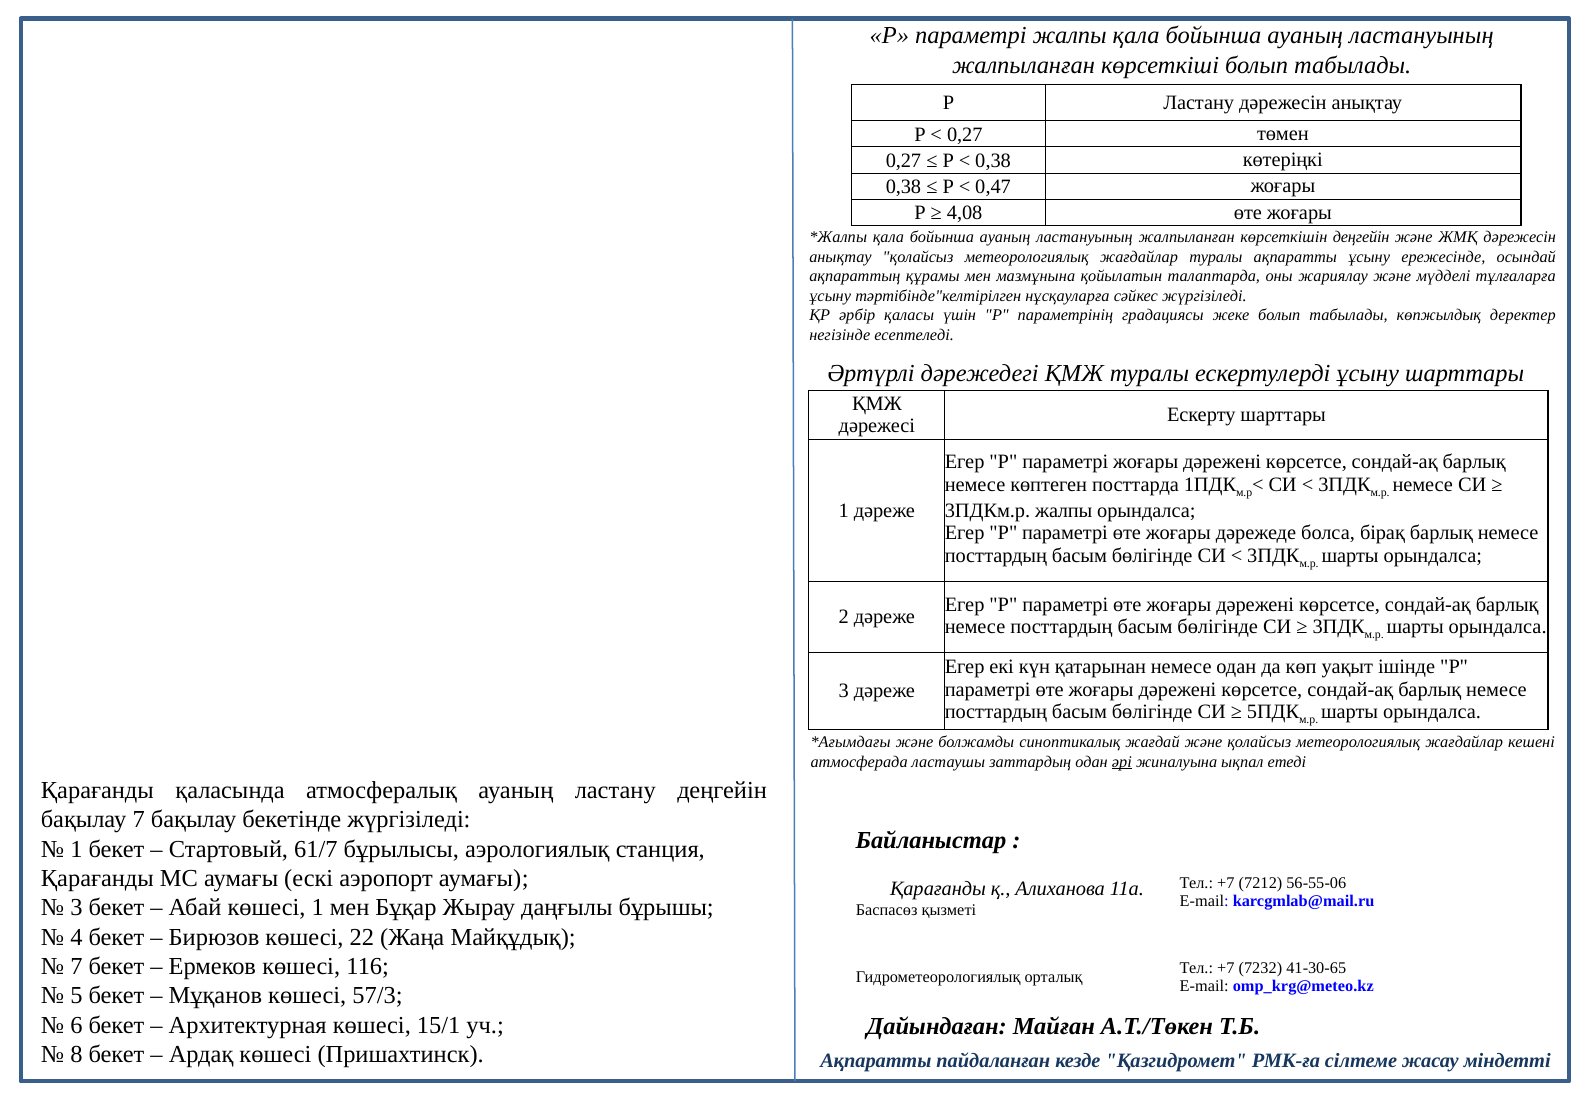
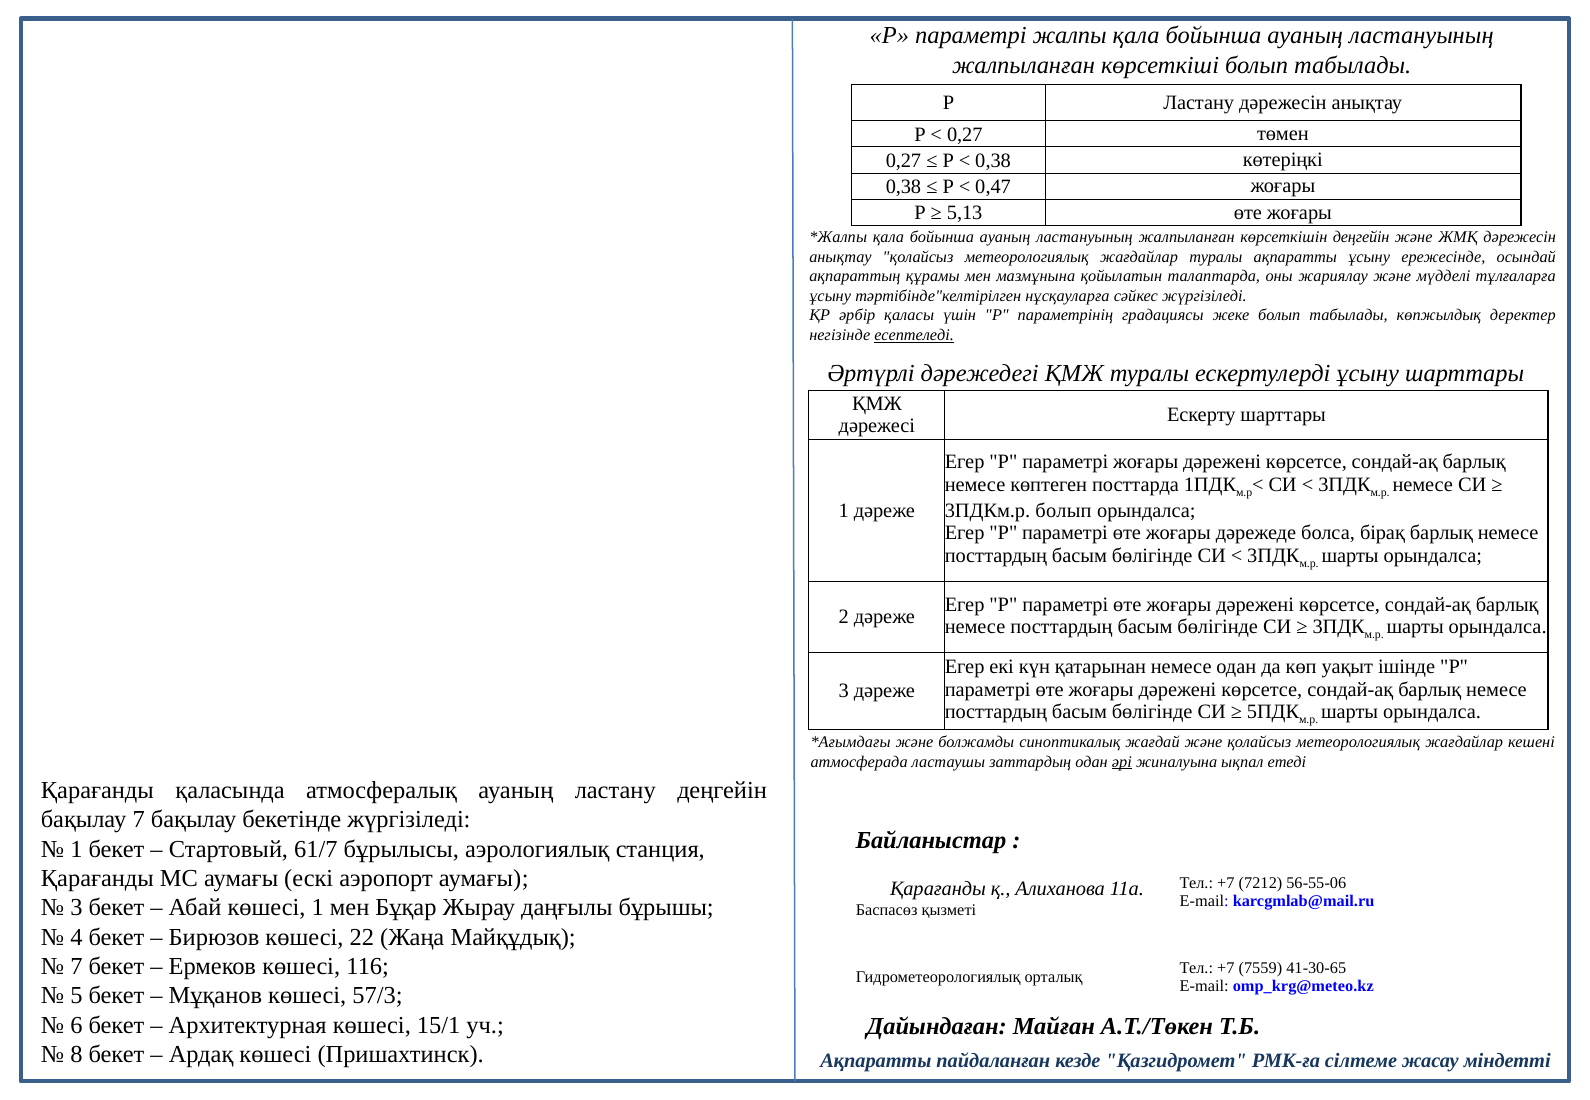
4,08: 4,08 -> 5,13
есептеледі underline: none -> present
3ПДКм.р жалпы: жалпы -> болып
7232: 7232 -> 7559
